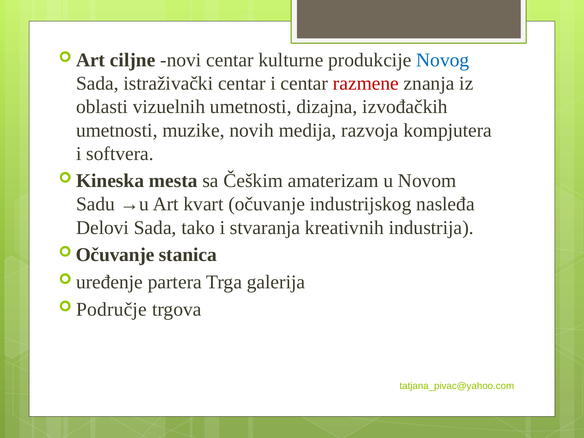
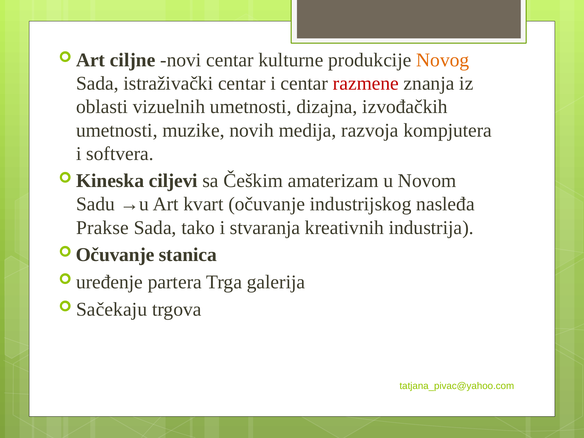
Novog colour: blue -> orange
mesta: mesta -> ciljevi
Delovi: Delovi -> Prakse
Područje: Područje -> Sačekaju
